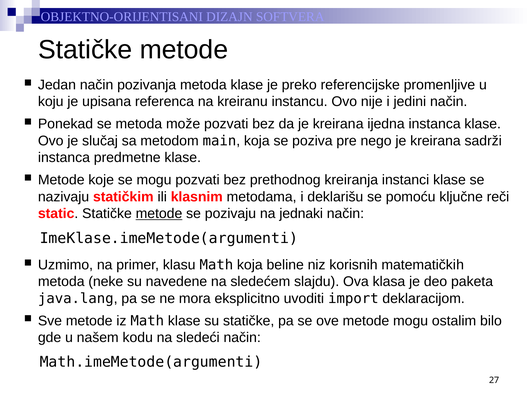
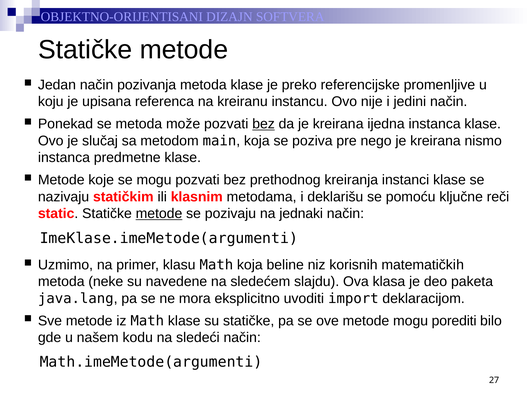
bez at (264, 124) underline: none -> present
sadrži: sadrži -> nismo
ostalim: ostalim -> porediti
